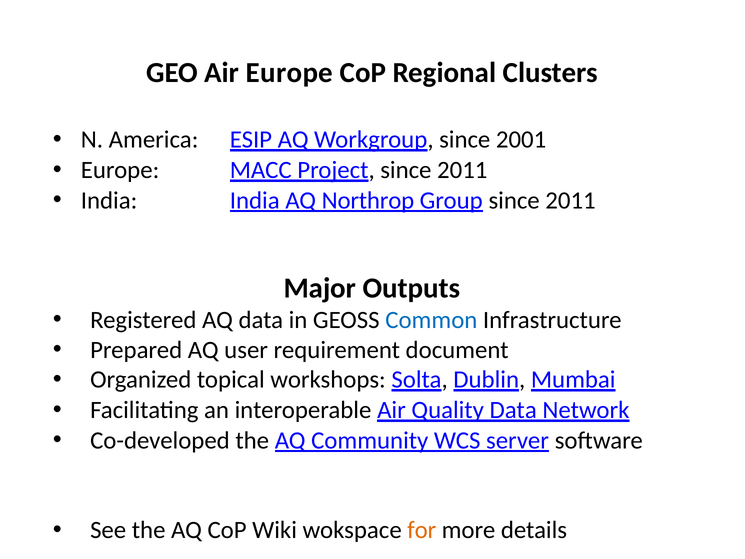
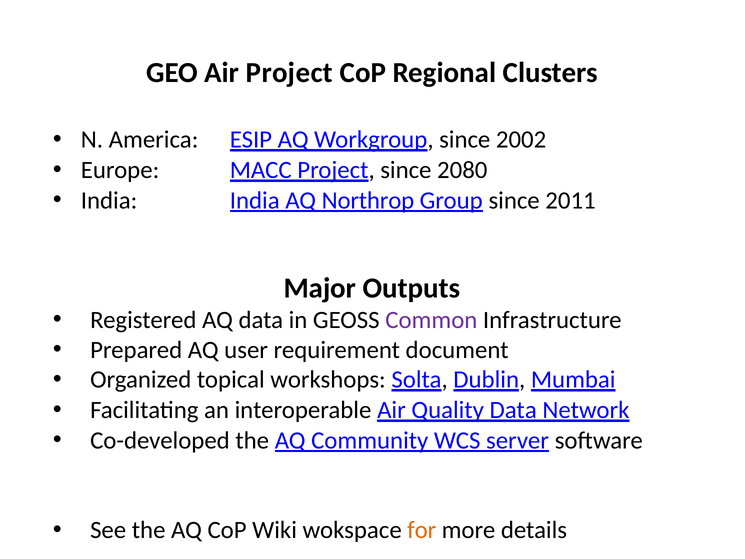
Air Europe: Europe -> Project
2001: 2001 -> 2002
Project since 2011: 2011 -> 2080
Common colour: blue -> purple
